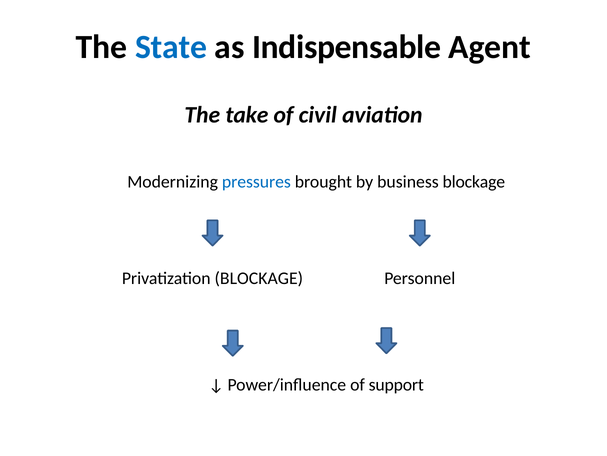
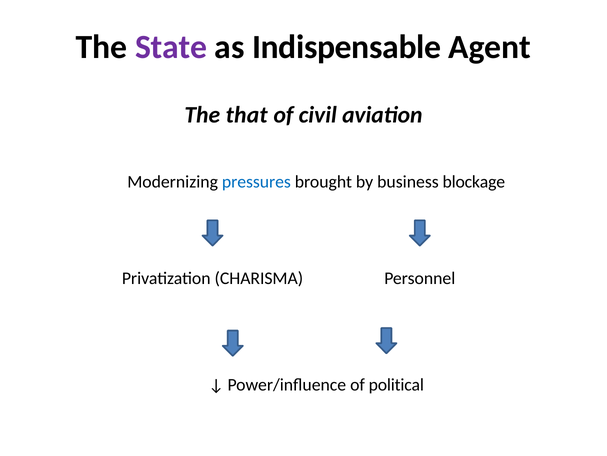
State colour: blue -> purple
take: take -> that
Privatization BLOCKAGE: BLOCKAGE -> CHARISMA
support: support -> political
